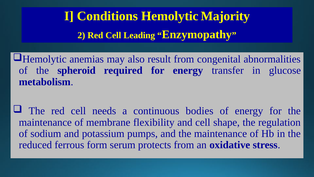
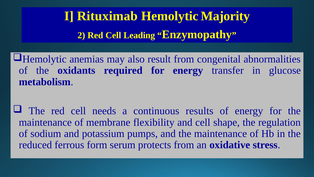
Conditions: Conditions -> Rituximab
spheroid: spheroid -> oxidants
bodies: bodies -> results
